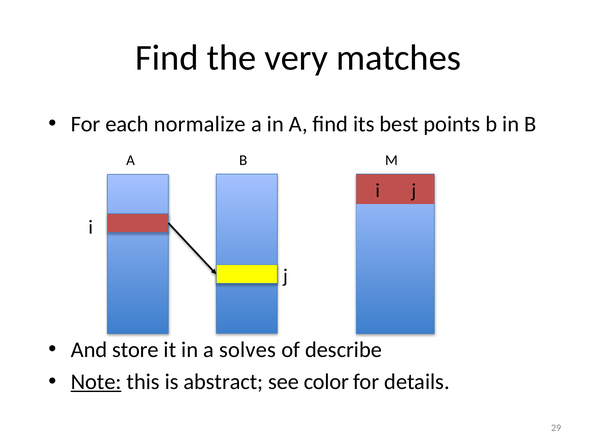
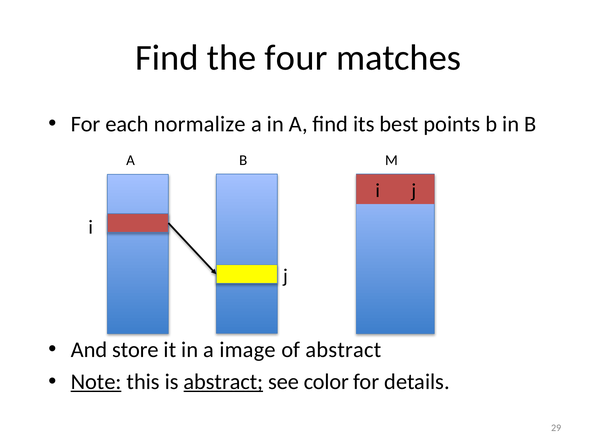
very: very -> four
solves: solves -> image
of describe: describe -> abstract
abstract at (223, 382) underline: none -> present
